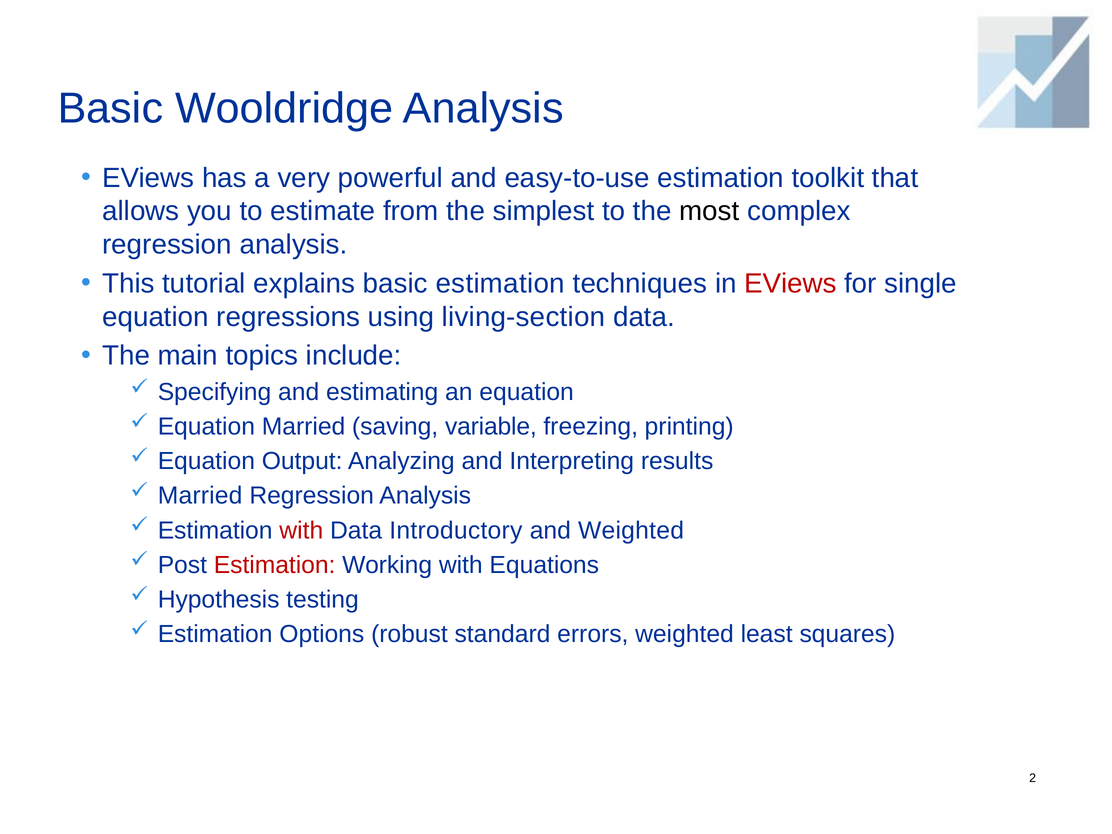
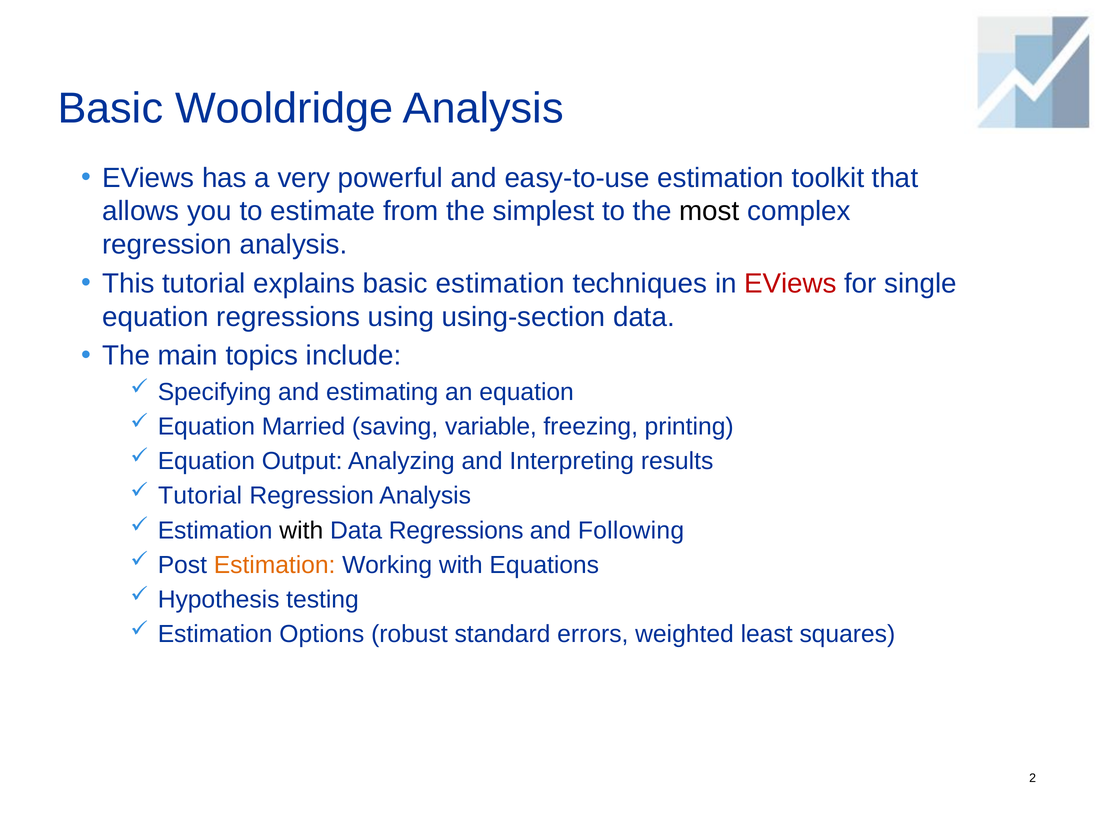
living-section: living-section -> using-section
Married at (200, 496): Married -> Tutorial
with at (301, 530) colour: red -> black
Data Introductory: Introductory -> Regressions
and Weighted: Weighted -> Following
Estimation at (275, 565) colour: red -> orange
